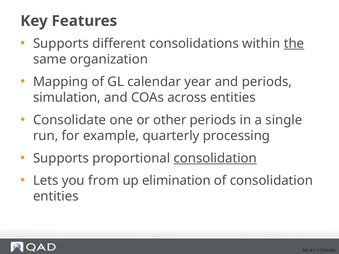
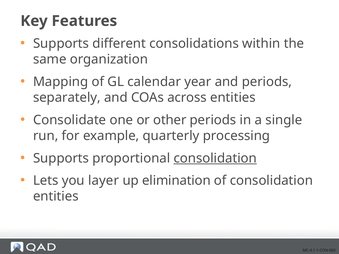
the underline: present -> none
simulation: simulation -> separately
from: from -> layer
